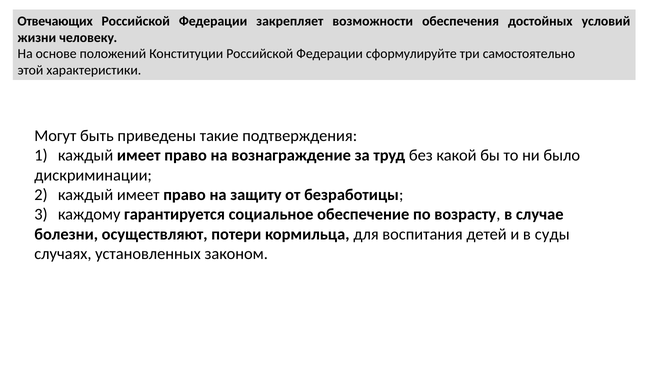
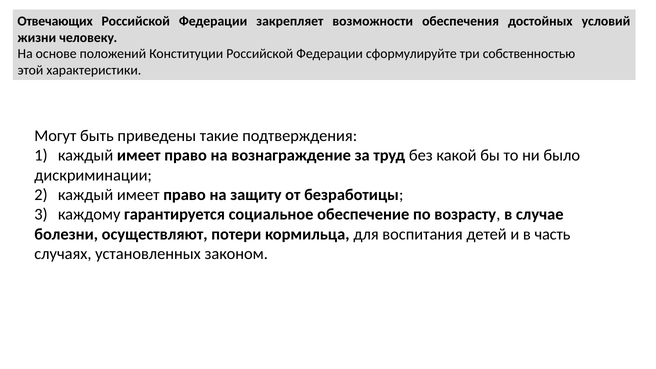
самостоятельно: самостоятельно -> собственностью
суды: суды -> часть
